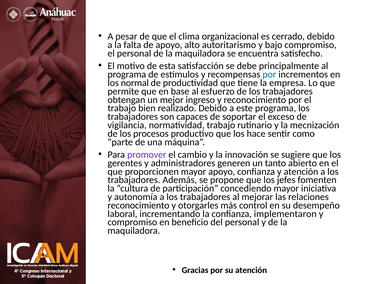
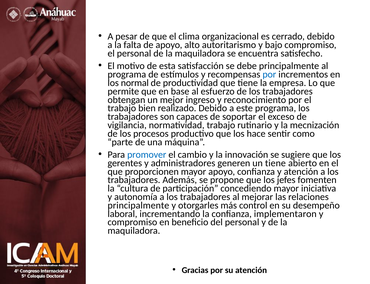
promover colour: purple -> blue
un tanto: tanto -> tiene
reconocimiento at (138, 205): reconocimiento -> principalmente
